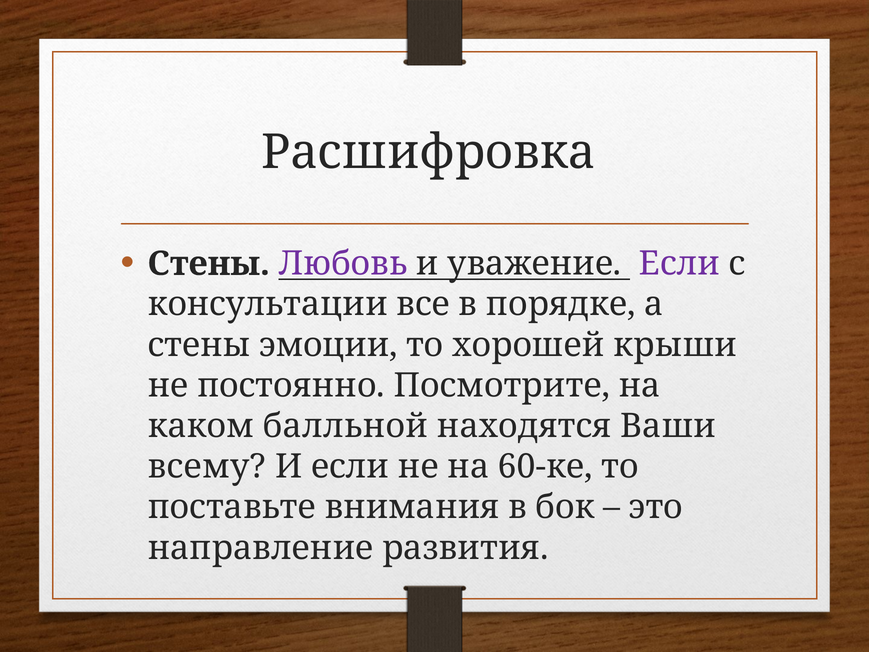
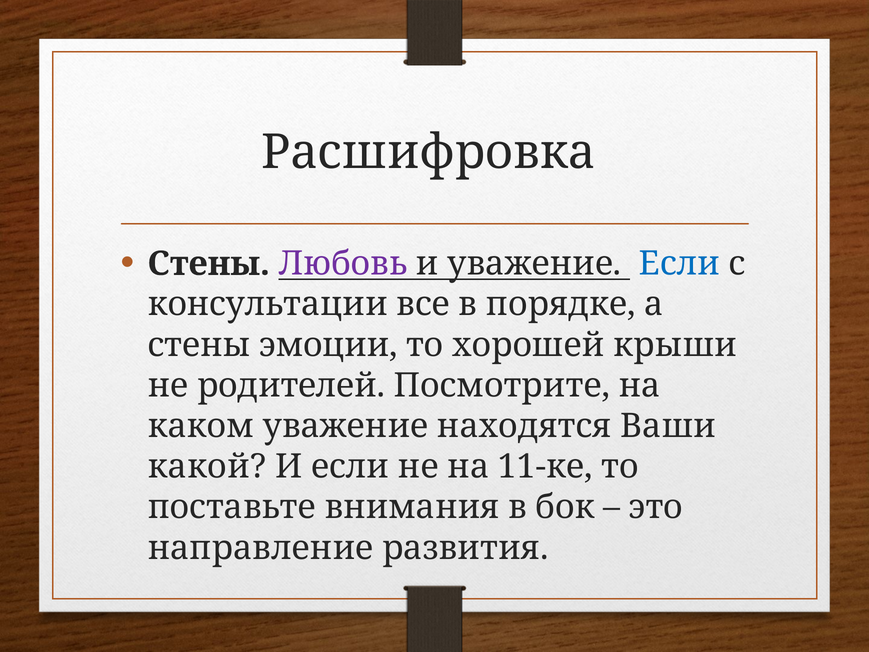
Если at (680, 264) colour: purple -> blue
постоянно: постоянно -> родителей
каком балльной: балльной -> уважение
всему: всему -> какой
60-ке: 60-ке -> 11-ке
